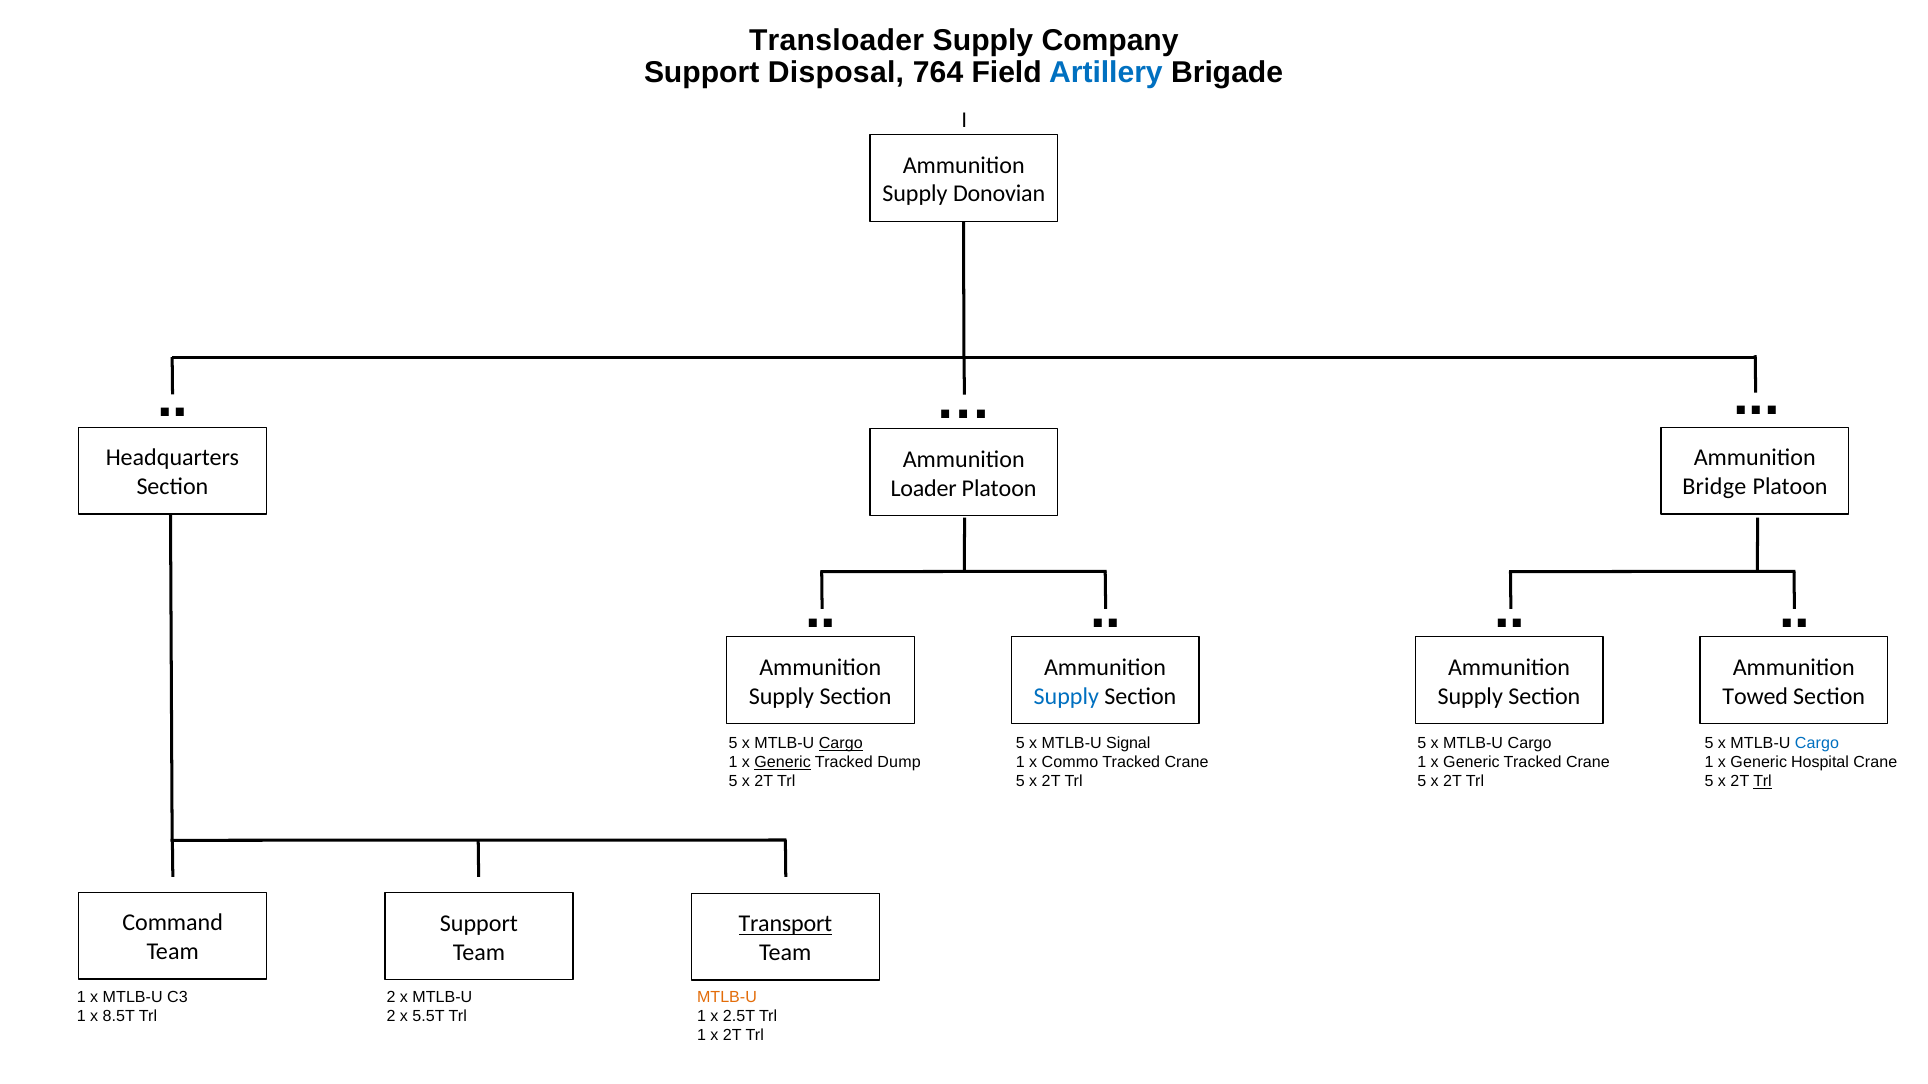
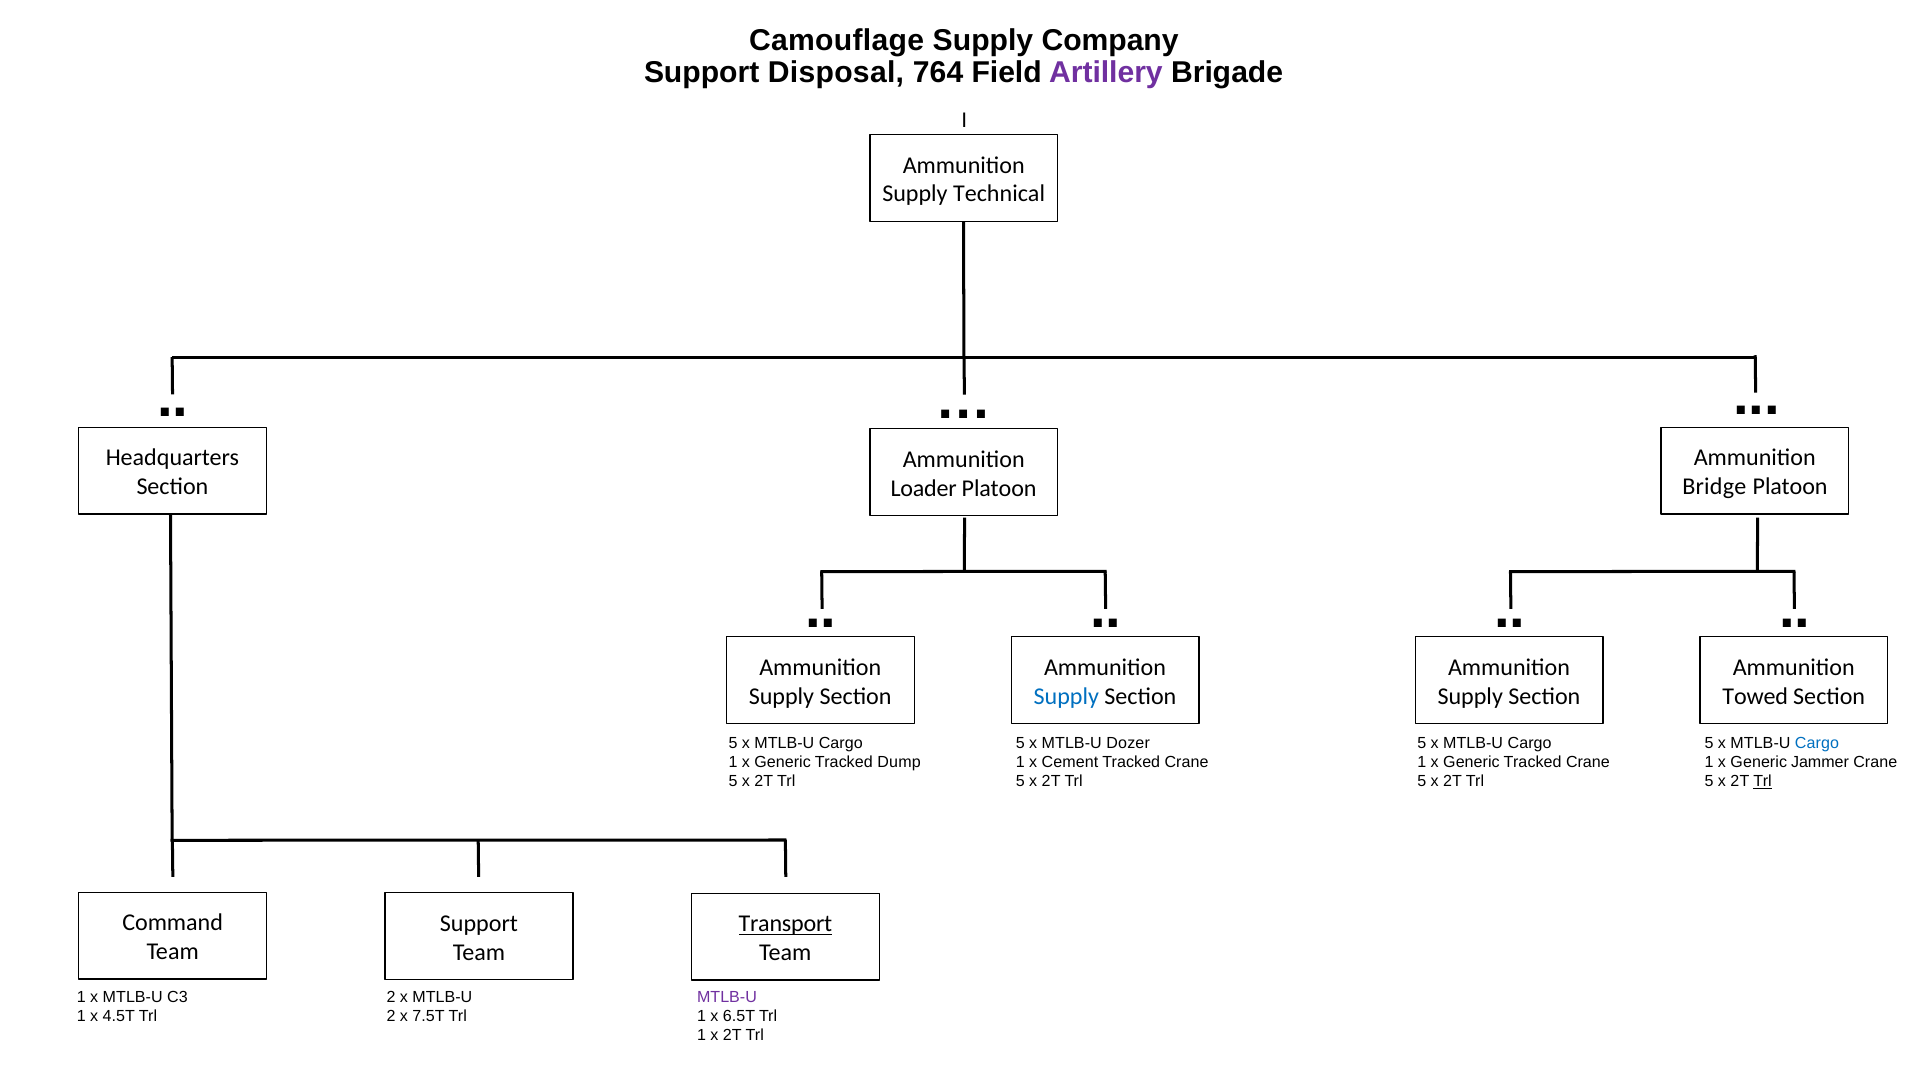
Transloader: Transloader -> Camouflage
Artillery colour: blue -> purple
Donovian: Donovian -> Technical
Cargo at (841, 743) underline: present -> none
Signal: Signal -> Dozer
Generic at (783, 763) underline: present -> none
Commo: Commo -> Cement
Hospital: Hospital -> Jammer
MTLB-U at (727, 997) colour: orange -> purple
8.5T: 8.5T -> 4.5T
5.5T: 5.5T -> 7.5T
2.5T: 2.5T -> 6.5T
